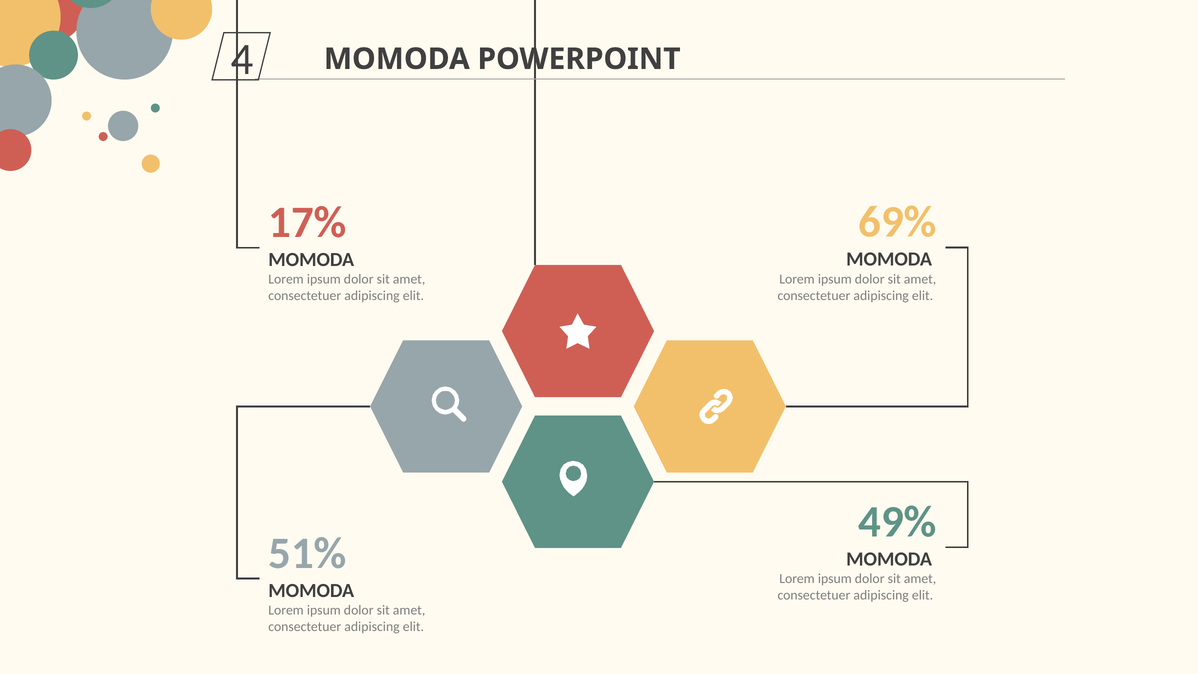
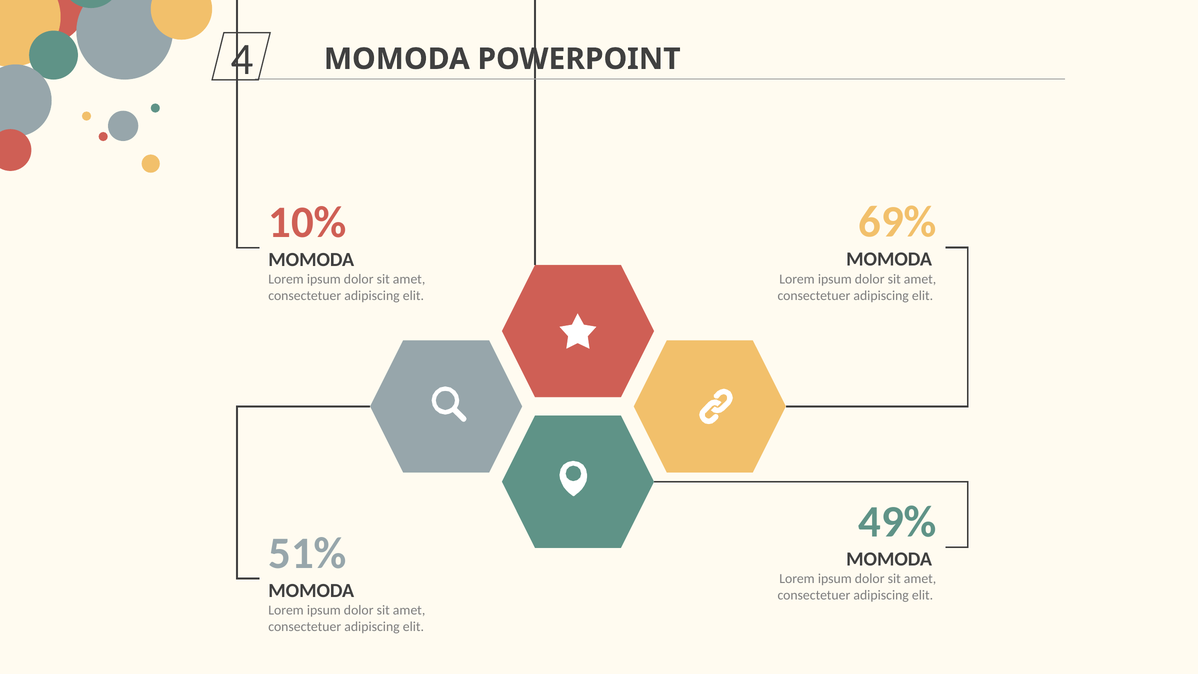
17%: 17% -> 10%
